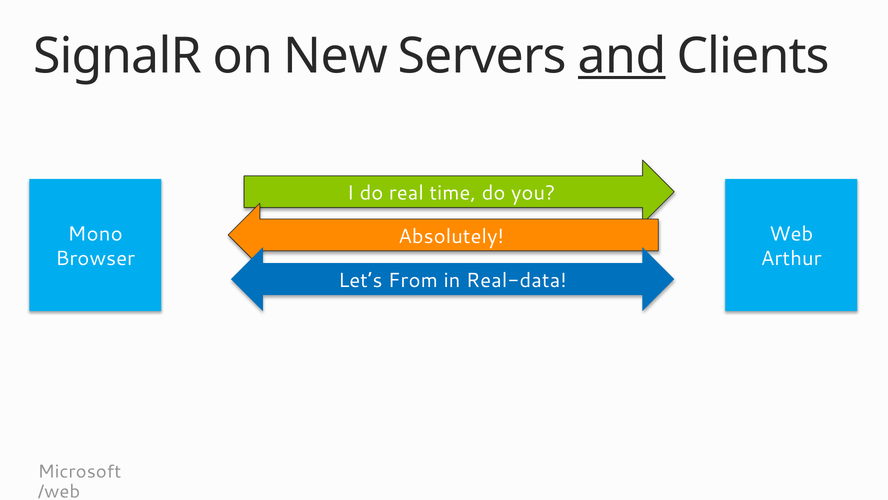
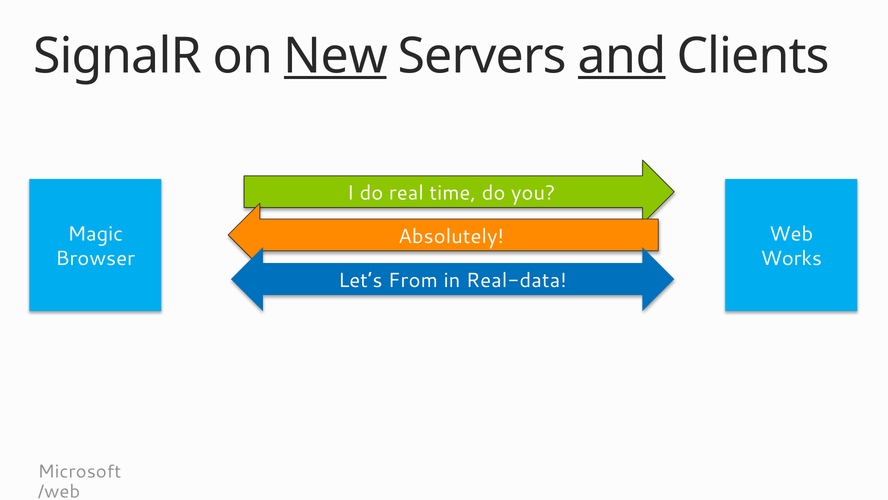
New underline: none -> present
Mono: Mono -> Magic
Arthur: Arthur -> Works
